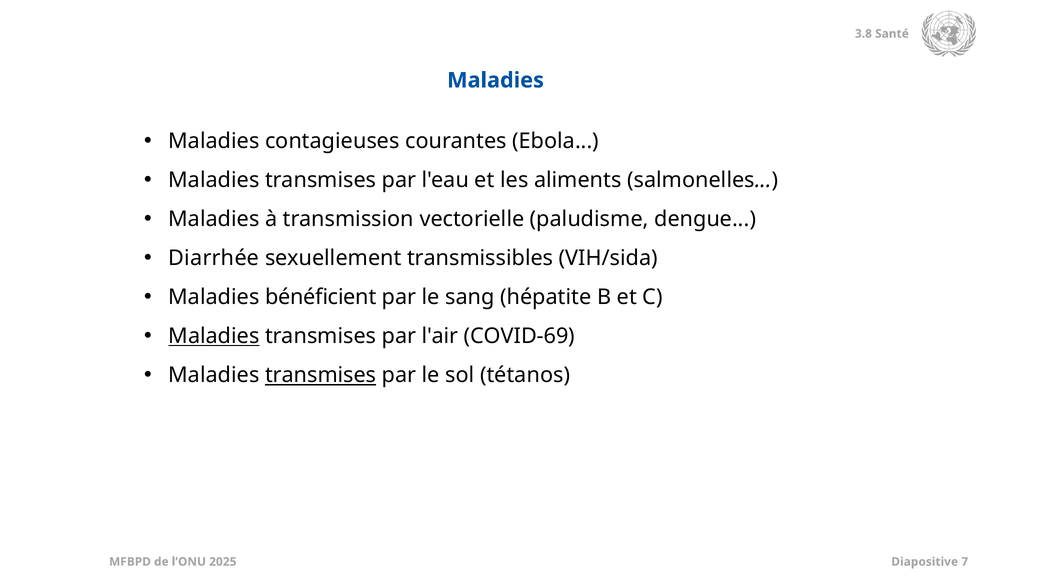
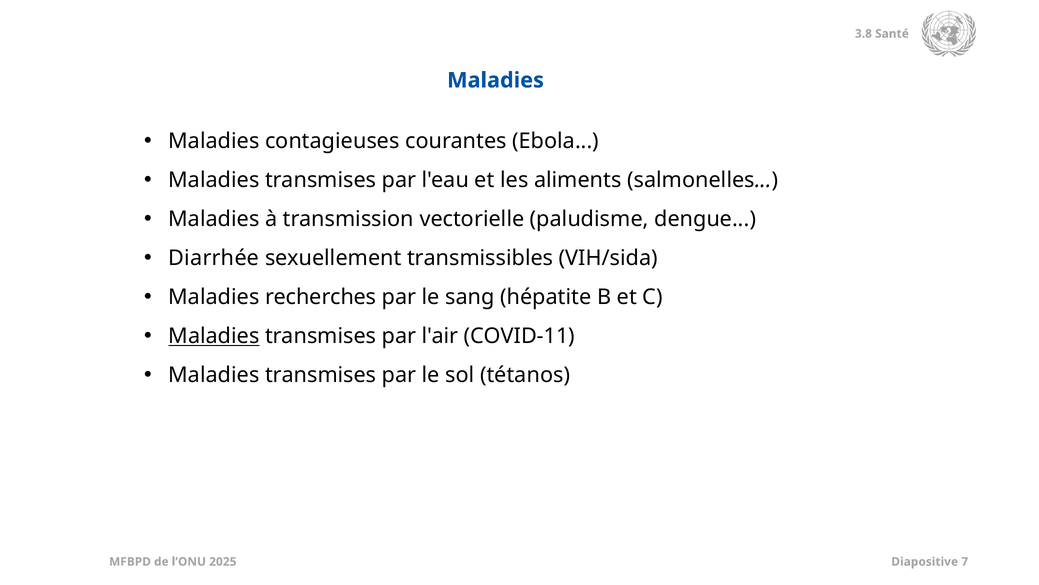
bénéficient: bénéficient -> recherches
COVID-69: COVID-69 -> COVID-11
transmises at (321, 375) underline: present -> none
